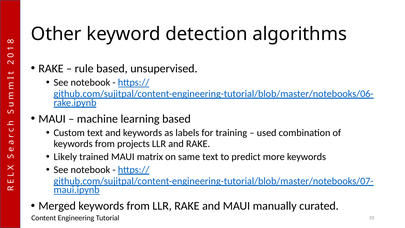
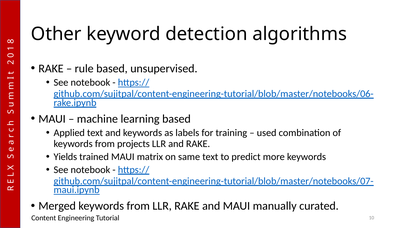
Custom: Custom -> Applied
Likely: Likely -> Yields
